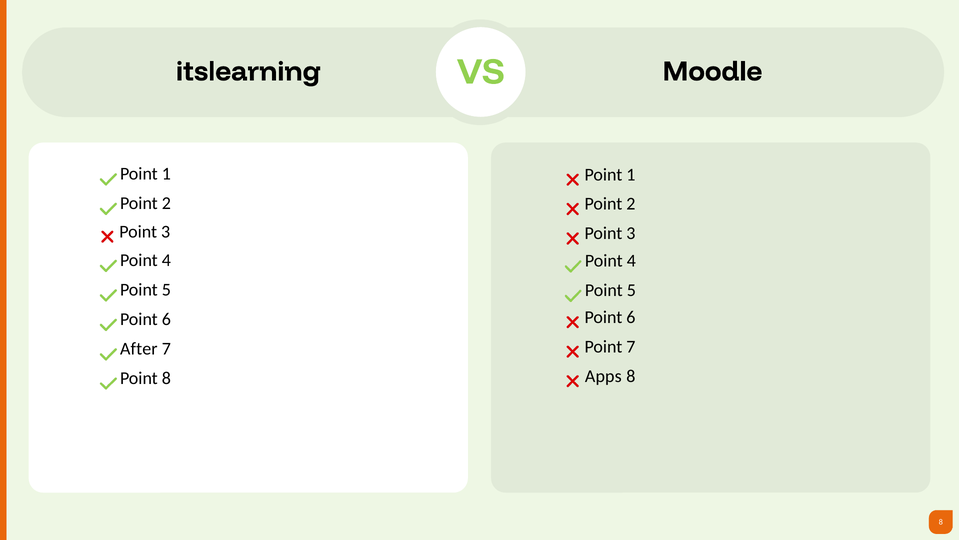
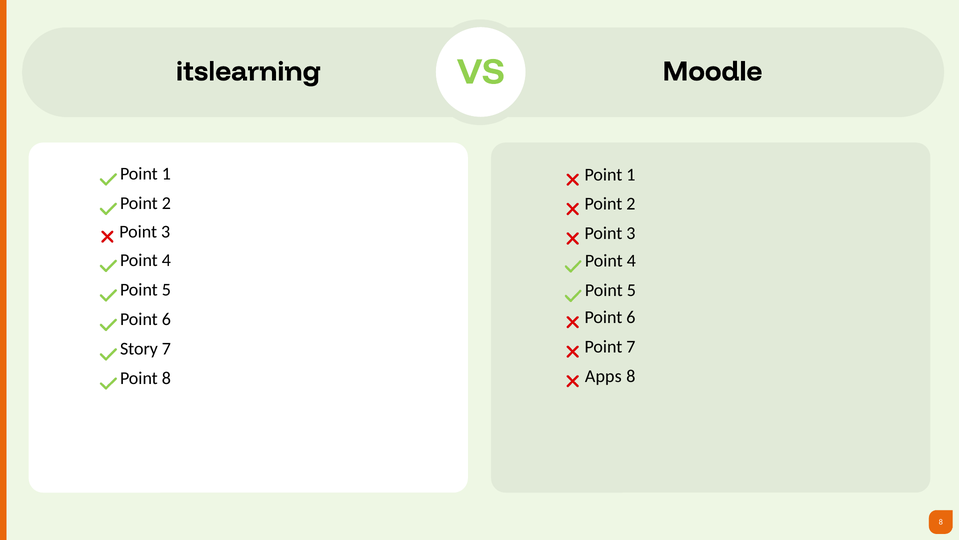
After: After -> Story
